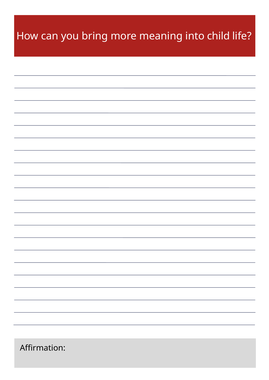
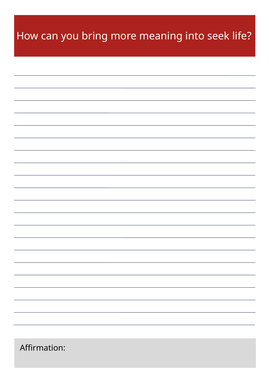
child: child -> seek
